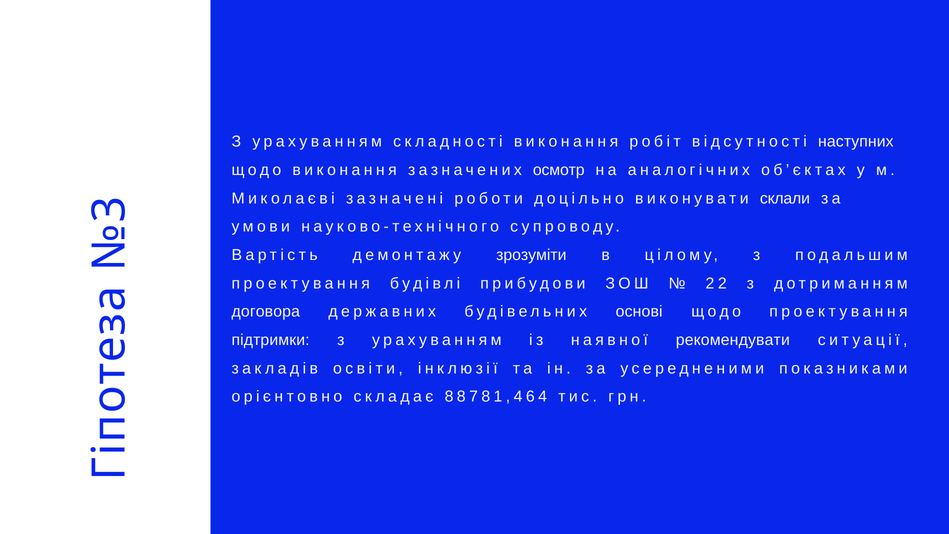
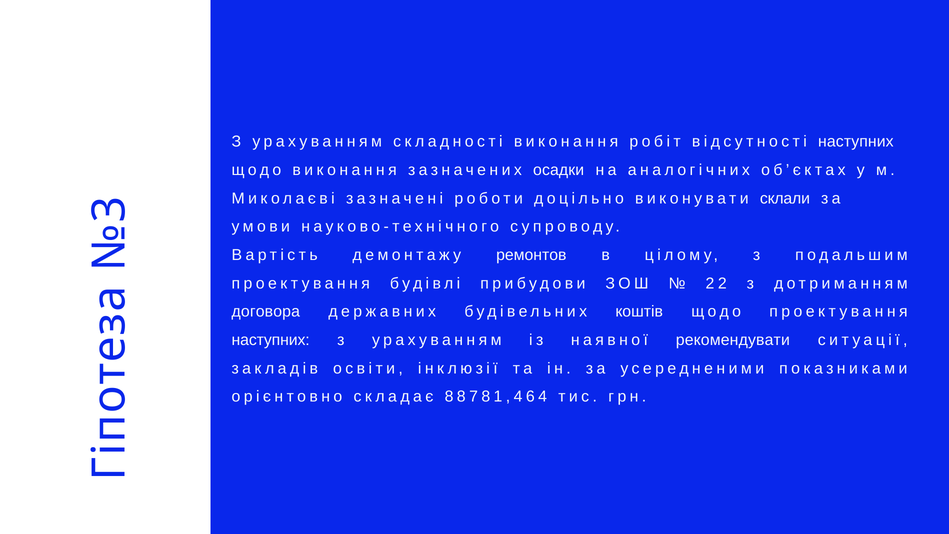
осмотр: осмотр -> осадки
зрозуміти: зрозуміти -> ремонтов
основі: основі -> коштів
підтримки at (271, 340): підтримки -> наступних
